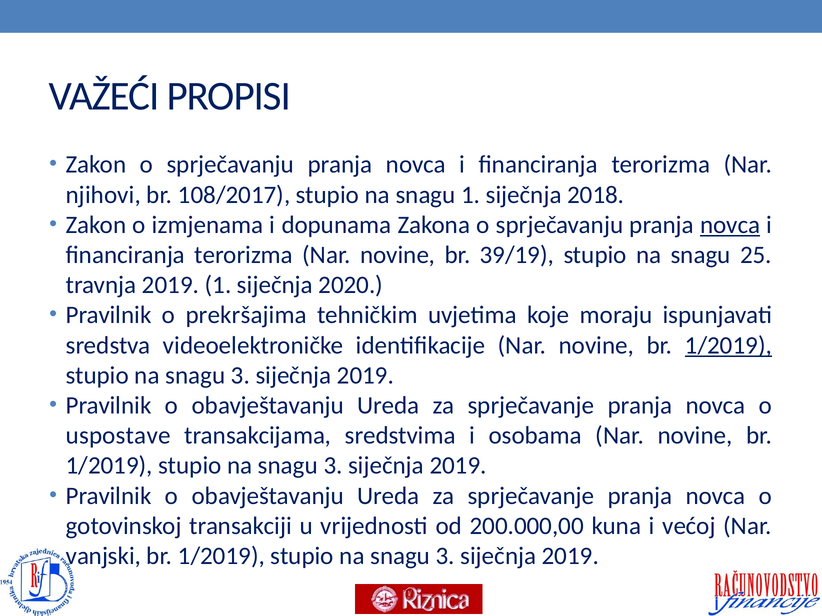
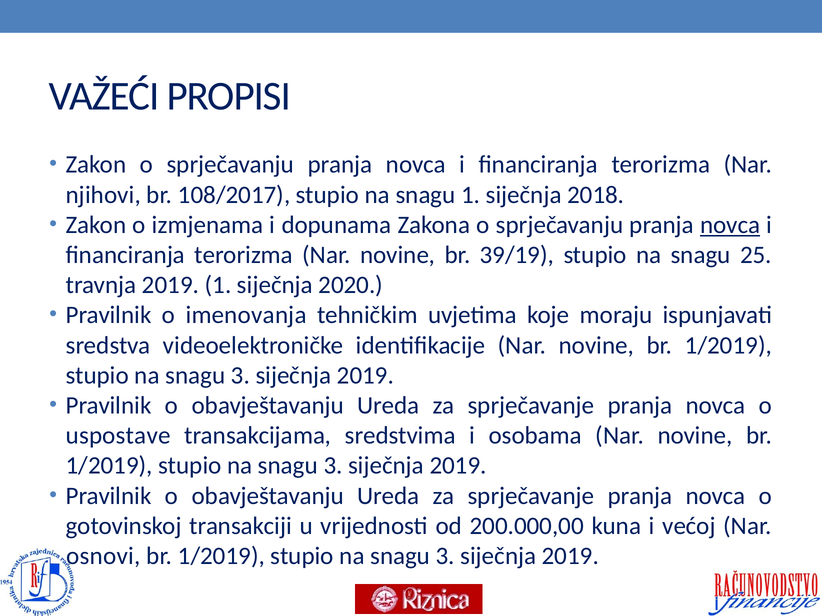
prekršajima: prekršajima -> imenovanja
1/2019 at (728, 346) underline: present -> none
vanjski: vanjski -> osnovi
